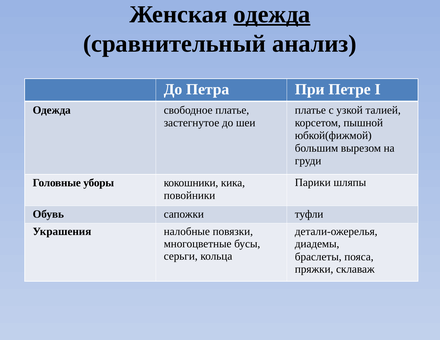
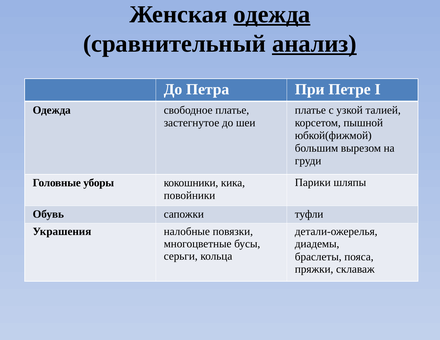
анализ underline: none -> present
